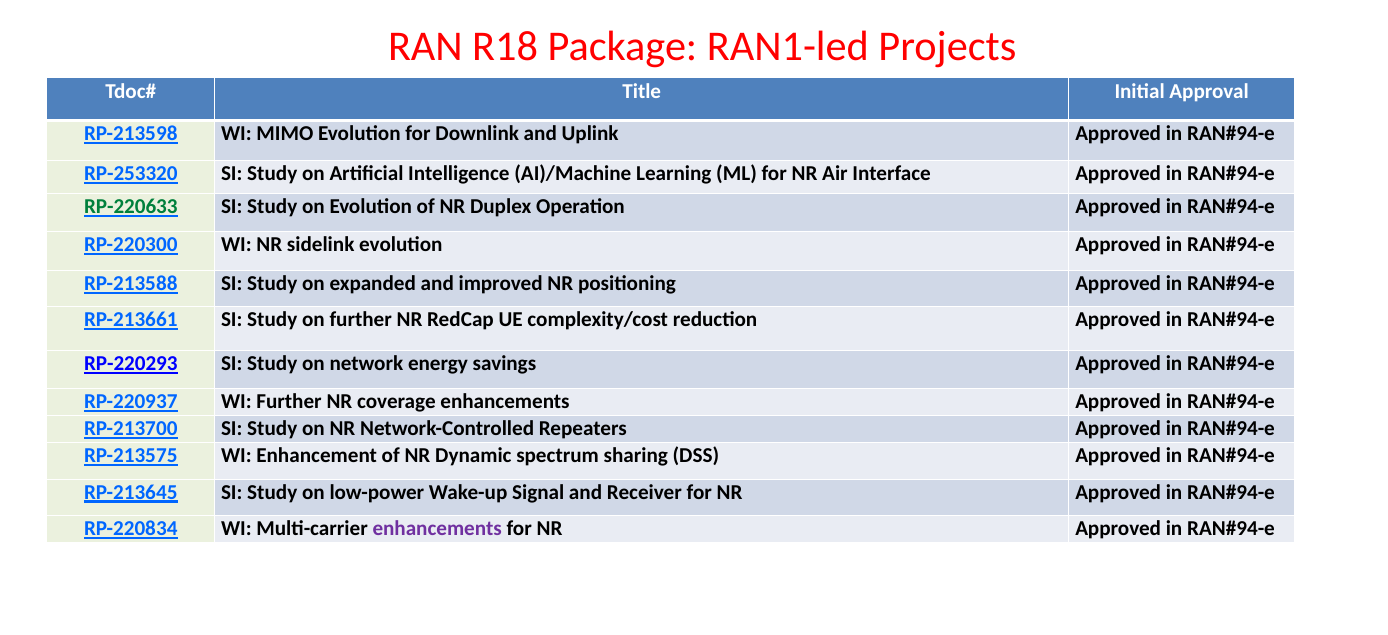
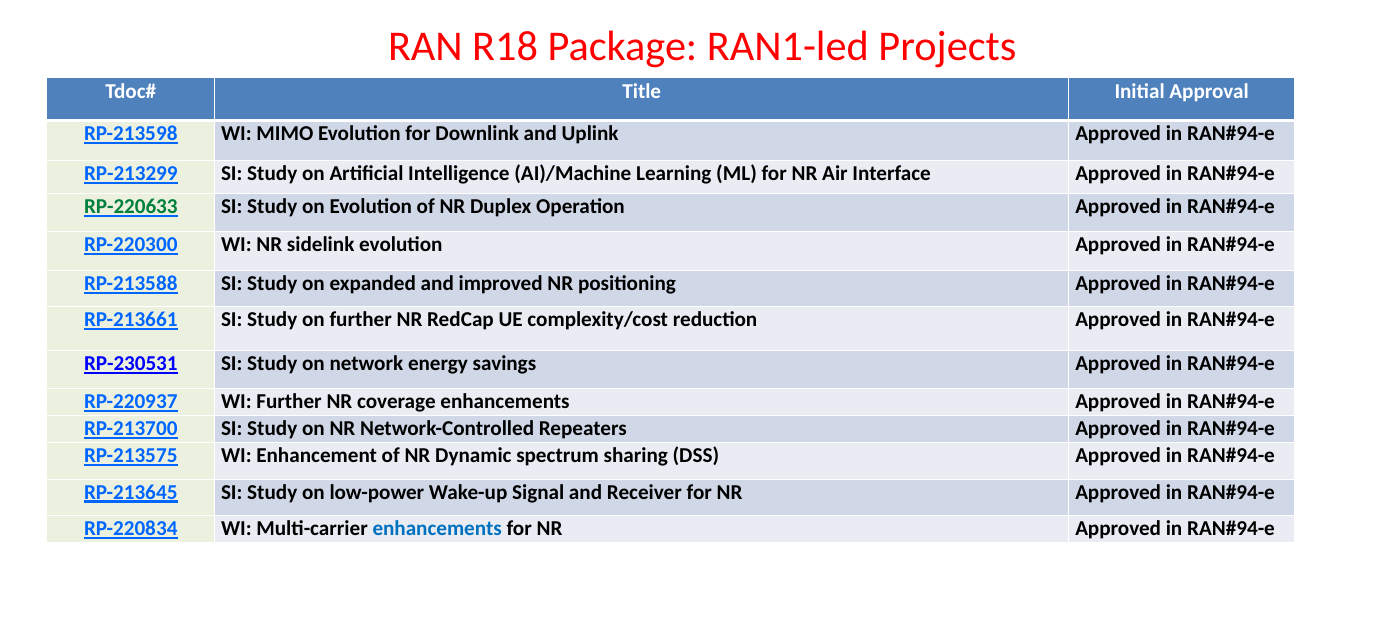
RP-253320: RP-253320 -> RP-213299
RP-220293: RP-220293 -> RP-230531
enhancements at (437, 528) colour: purple -> blue
